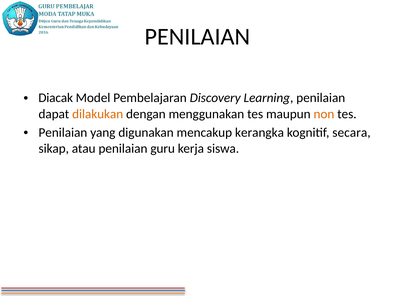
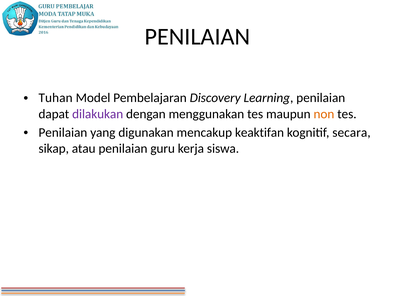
Diacak: Diacak -> Tuhan
dilakukan colour: orange -> purple
kerangka: kerangka -> keaktifan
